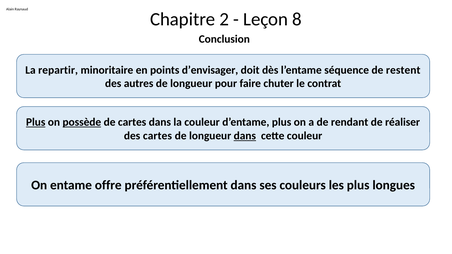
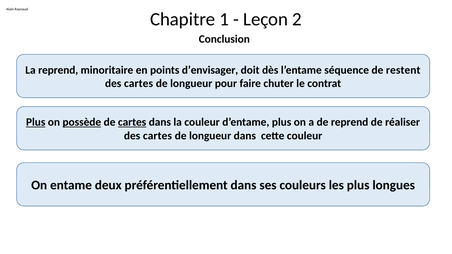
2: 2 -> 1
8: 8 -> 2
La repartir: repartir -> reprend
autres at (139, 84): autres -> cartes
cartes at (132, 122) underline: none -> present
de rendant: rendant -> reprend
dans at (245, 136) underline: present -> none
offre: offre -> deux
